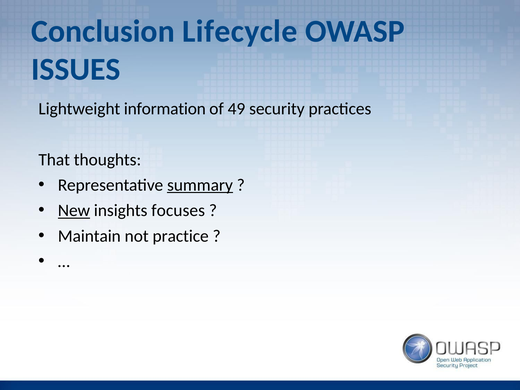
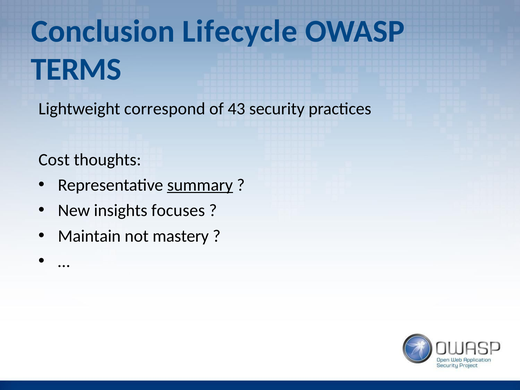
ISSUES: ISSUES -> TERMS
information: information -> correspond
49: 49 -> 43
That: That -> Cost
New underline: present -> none
practice: practice -> mastery
